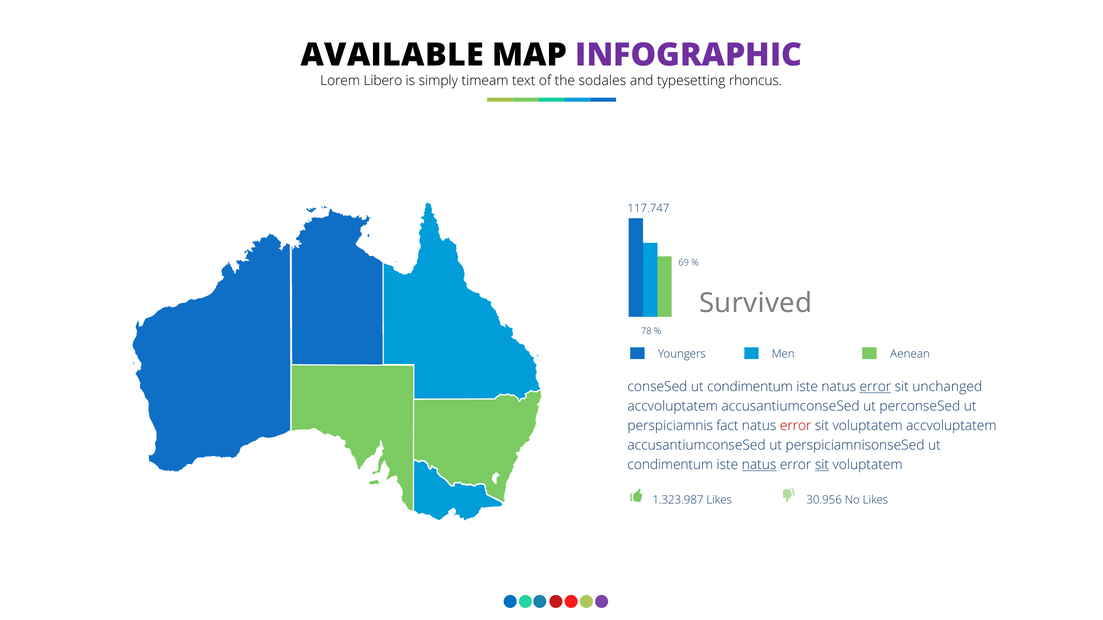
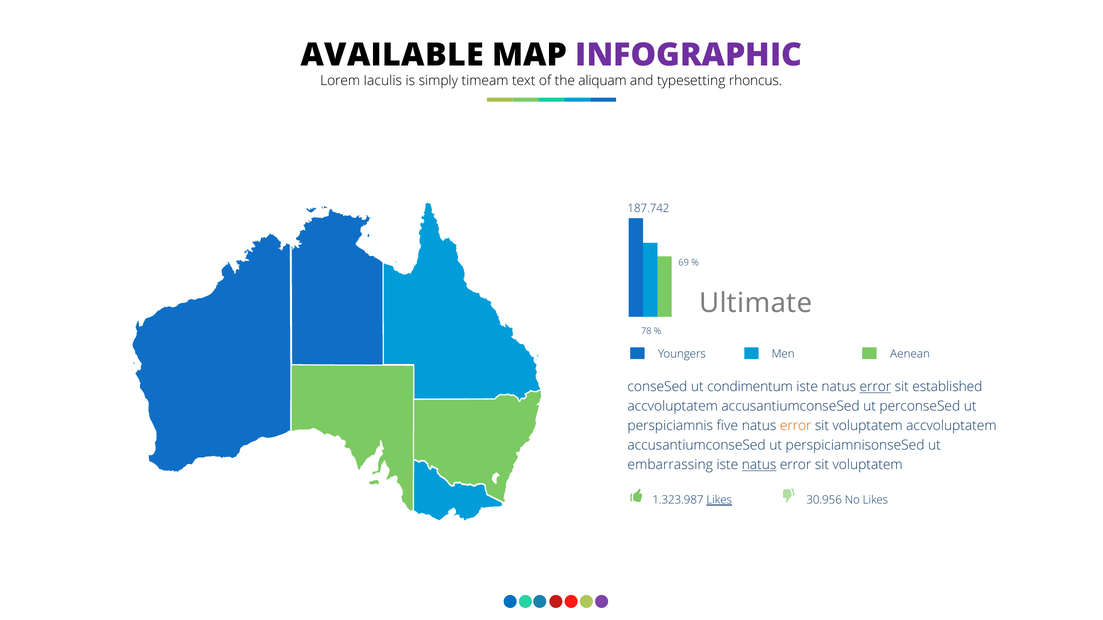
Libero: Libero -> Iaculis
sodales: sodales -> aliquam
117.747: 117.747 -> 187.742
Survived: Survived -> Ultimate
unchanged: unchanged -> established
fact: fact -> five
error at (796, 426) colour: red -> orange
condimentum at (670, 465): condimentum -> embarrassing
sit at (822, 465) underline: present -> none
Likes at (719, 500) underline: none -> present
